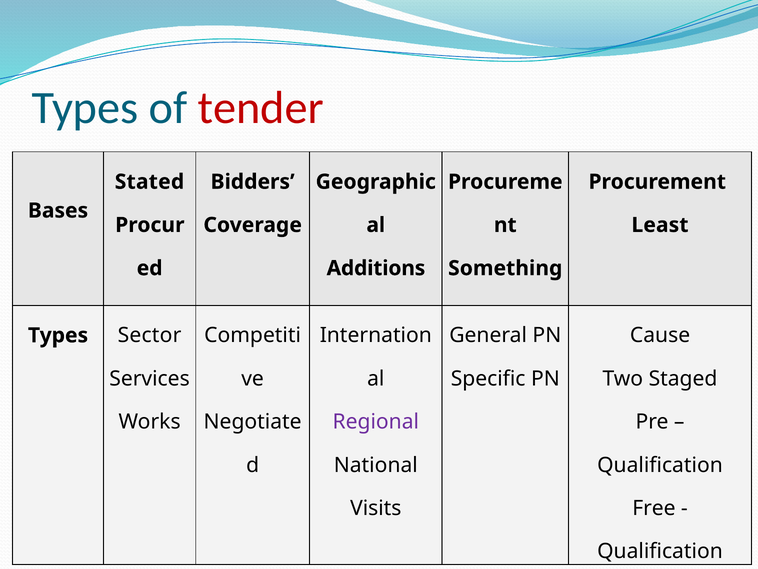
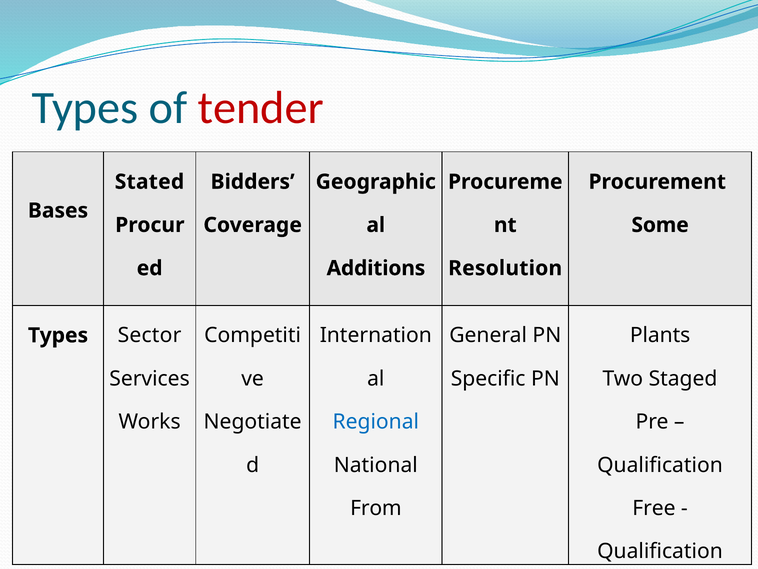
Least: Least -> Some
Something: Something -> Resolution
Cause: Cause -> Plants
Regional colour: purple -> blue
Visits: Visits -> From
